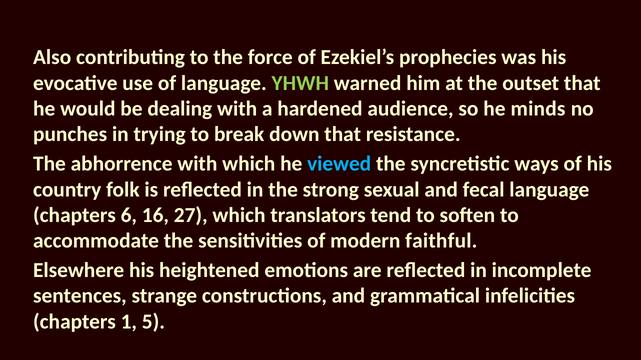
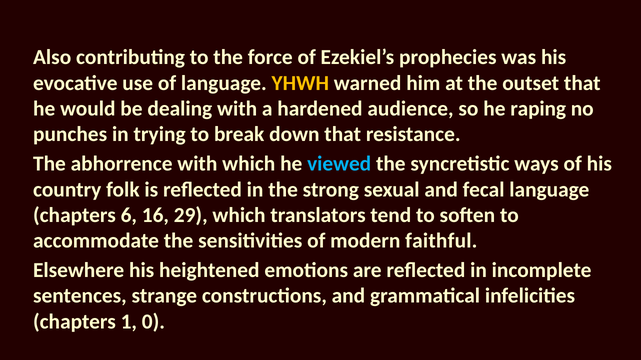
YHWH colour: light green -> yellow
minds: minds -> raping
27: 27 -> 29
5: 5 -> 0
